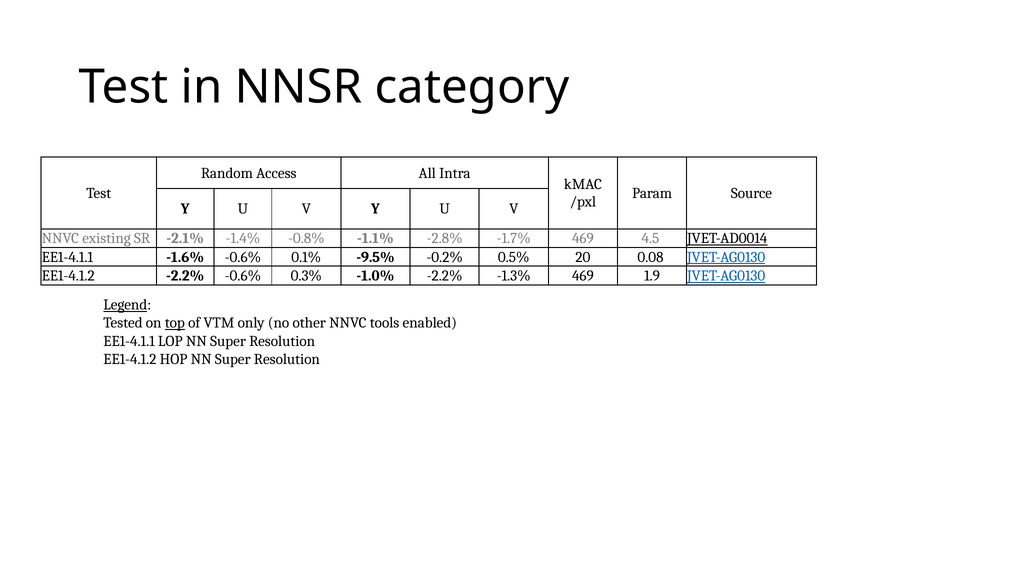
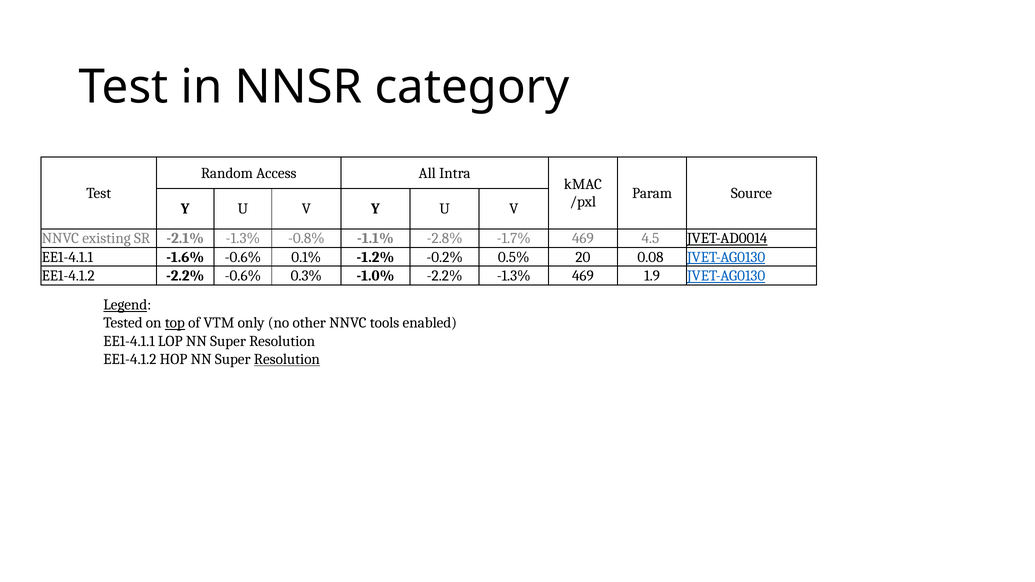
-2.1% -1.4%: -1.4% -> -1.3%
-9.5%: -9.5% -> -1.2%
Resolution at (287, 359) underline: none -> present
